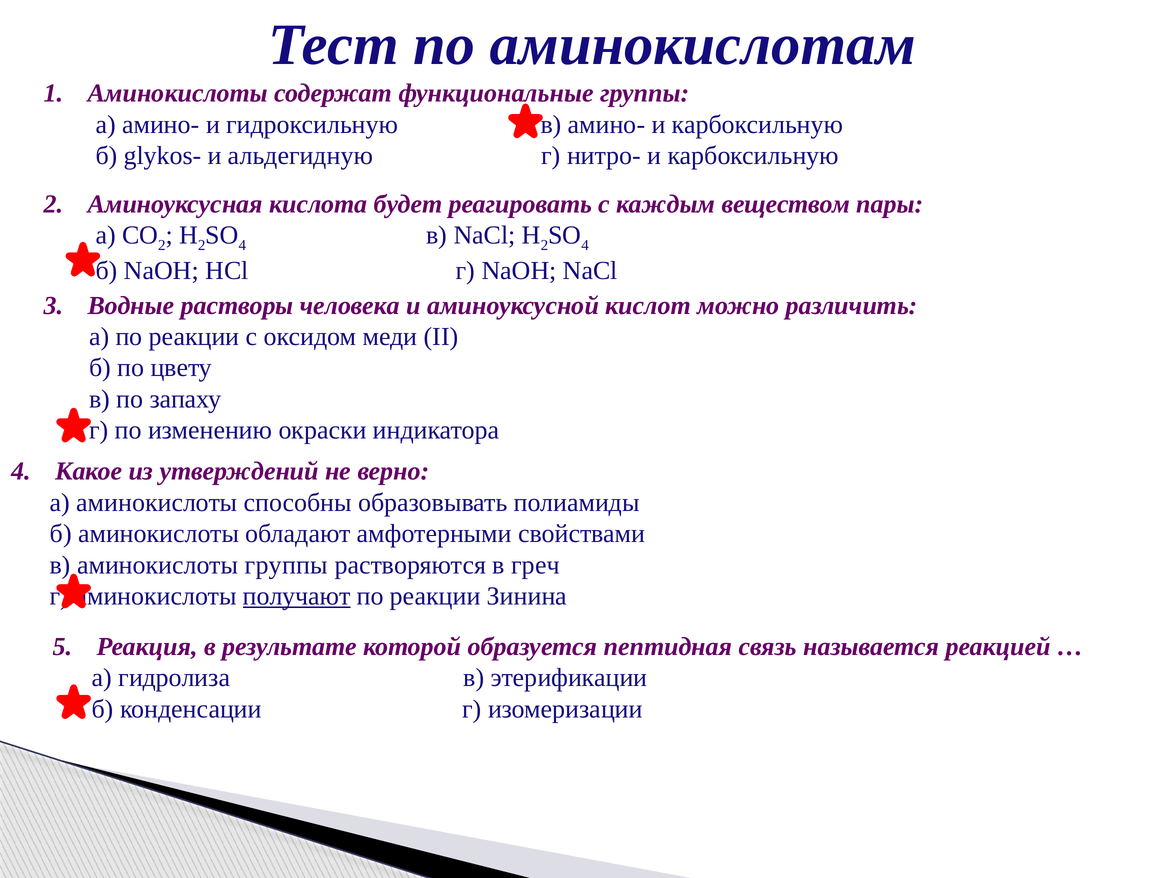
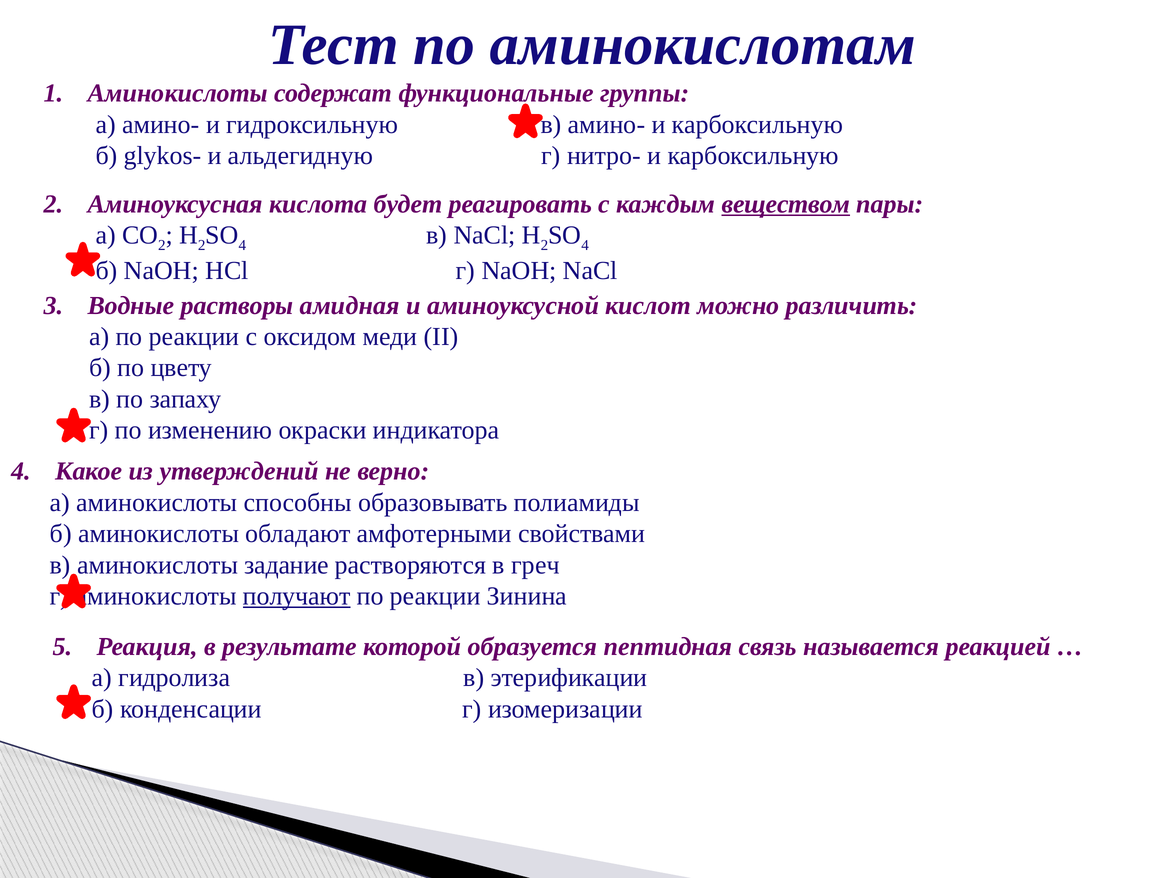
веществом underline: none -> present
человека: человека -> амидная
аминокислоты группы: группы -> задание
